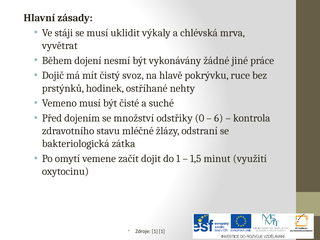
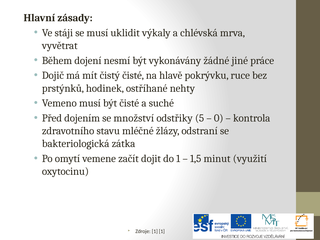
čistý svoz: svoz -> čisté
0: 0 -> 5
6: 6 -> 0
